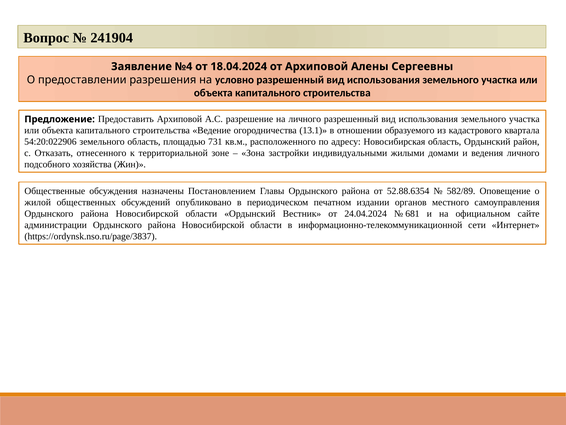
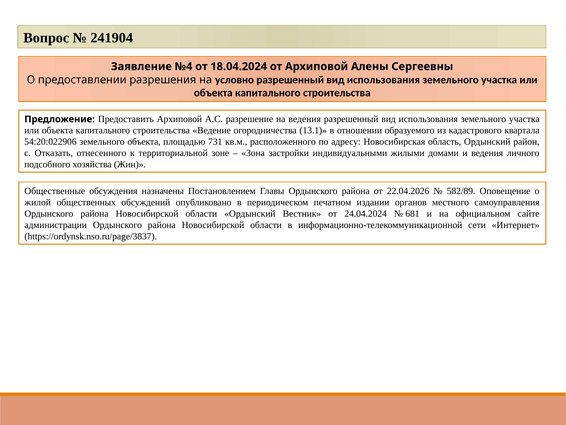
на личного: личного -> ведения
земельного область: область -> объекта
52.88.6354: 52.88.6354 -> 22.04.2026
